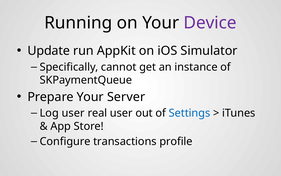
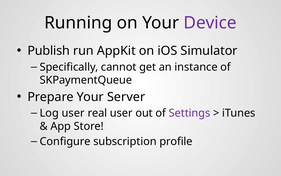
Update: Update -> Publish
Settings colour: blue -> purple
transactions: transactions -> subscription
